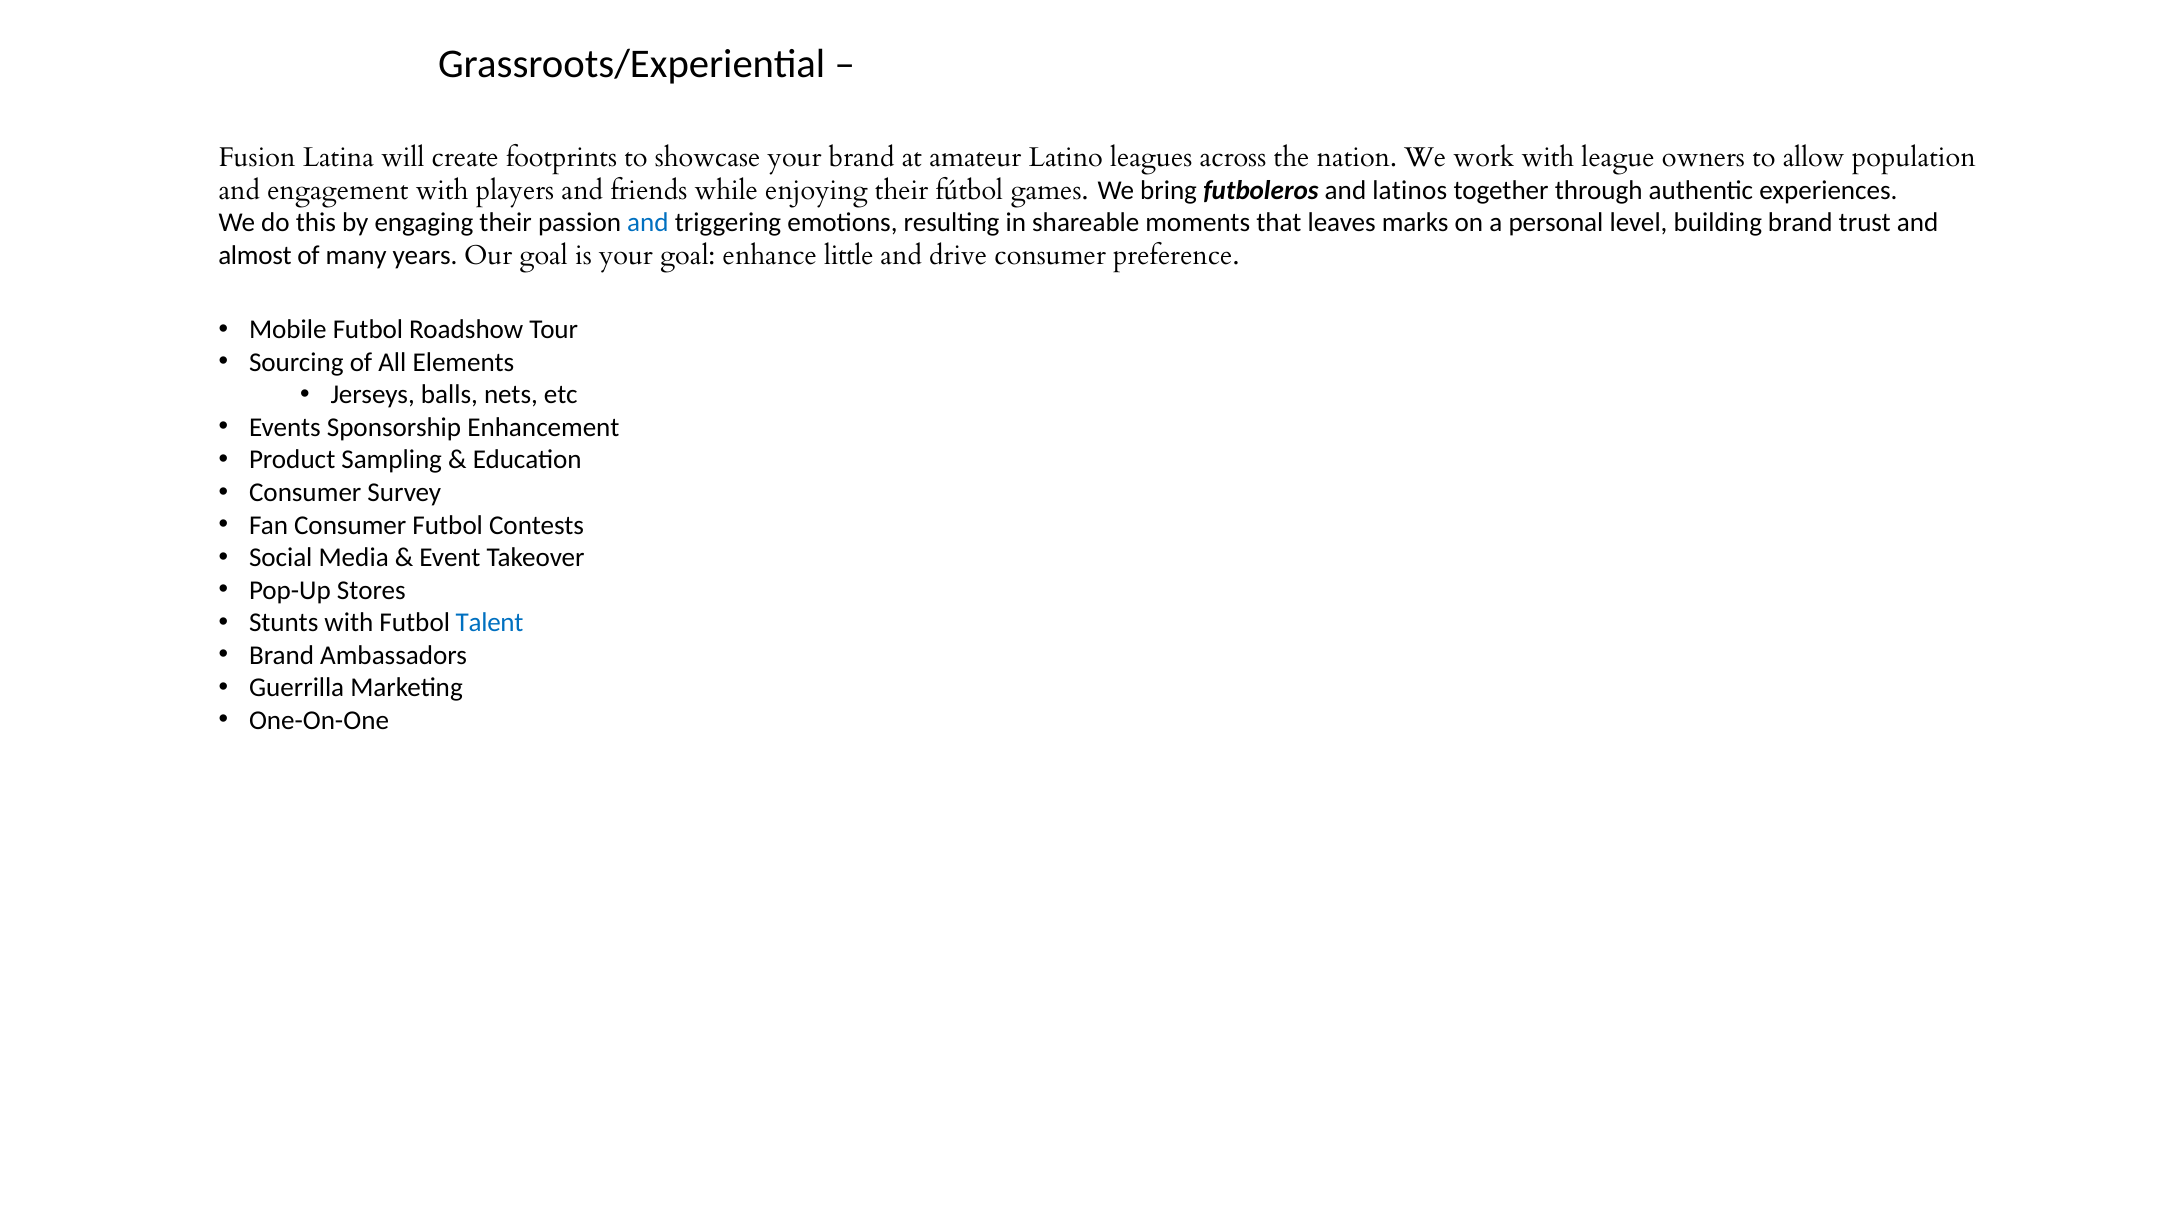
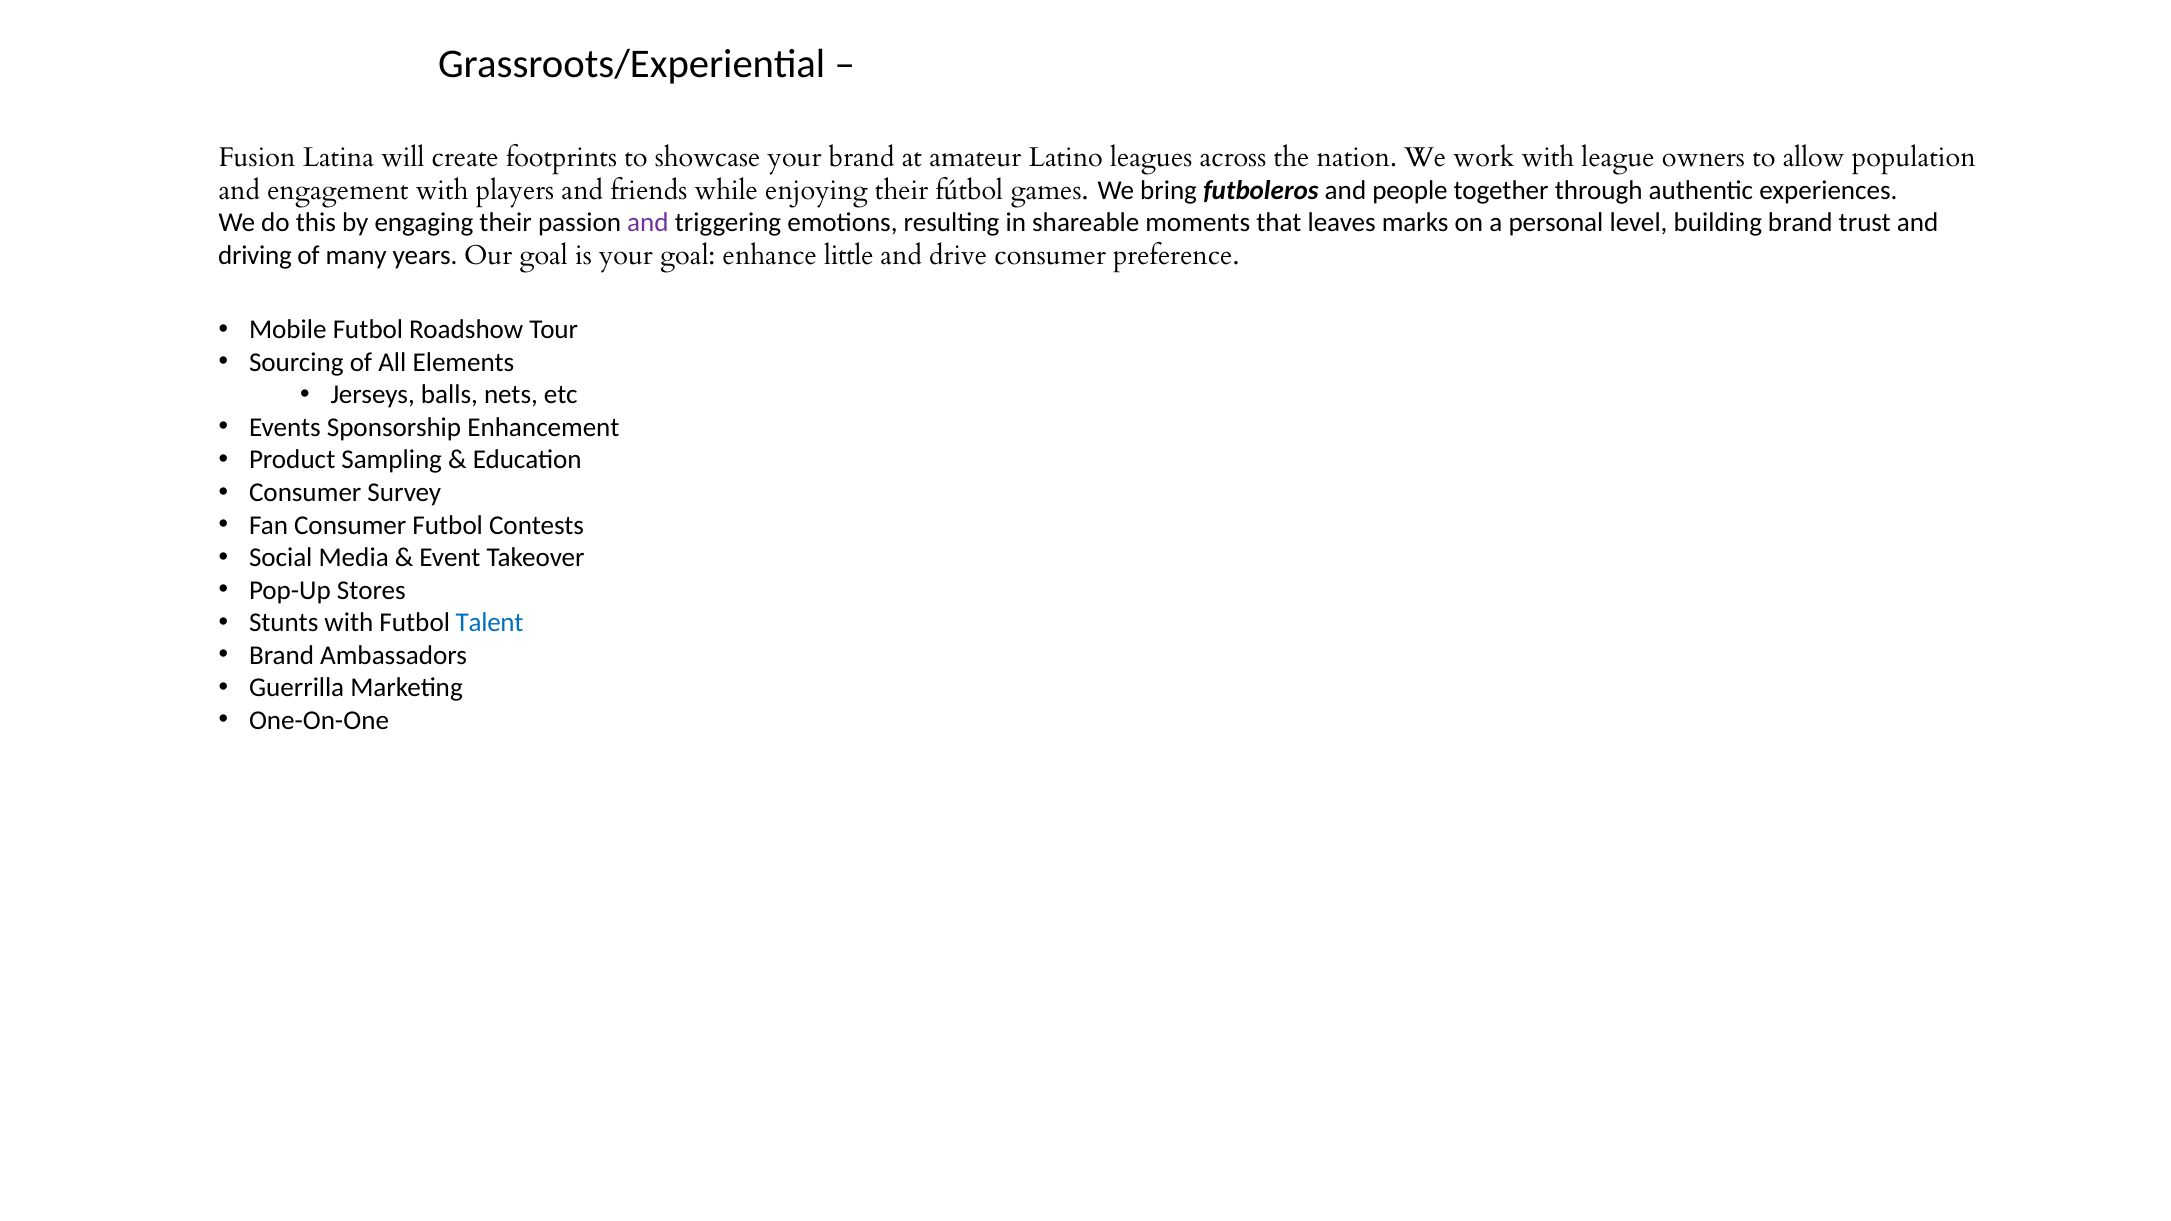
latinos: latinos -> people
and at (648, 223) colour: blue -> purple
almost: almost -> driving
